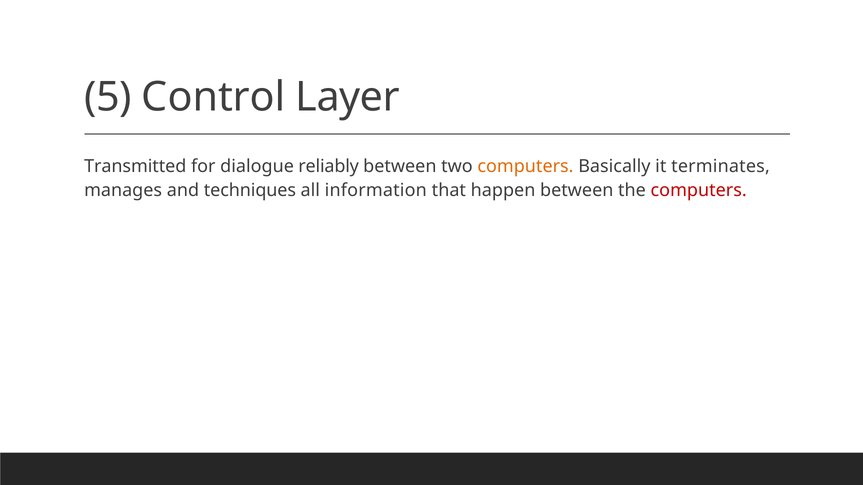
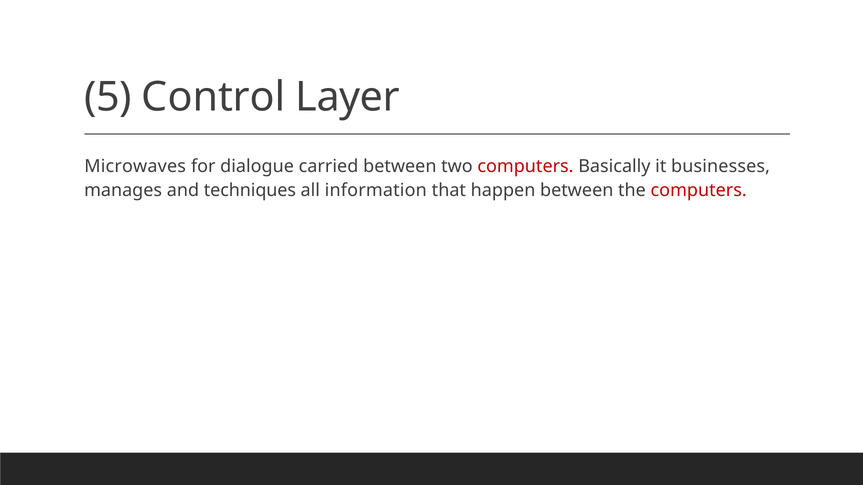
Transmitted: Transmitted -> Microwaves
reliably: reliably -> carried
computers at (525, 167) colour: orange -> red
terminates: terminates -> businesses
